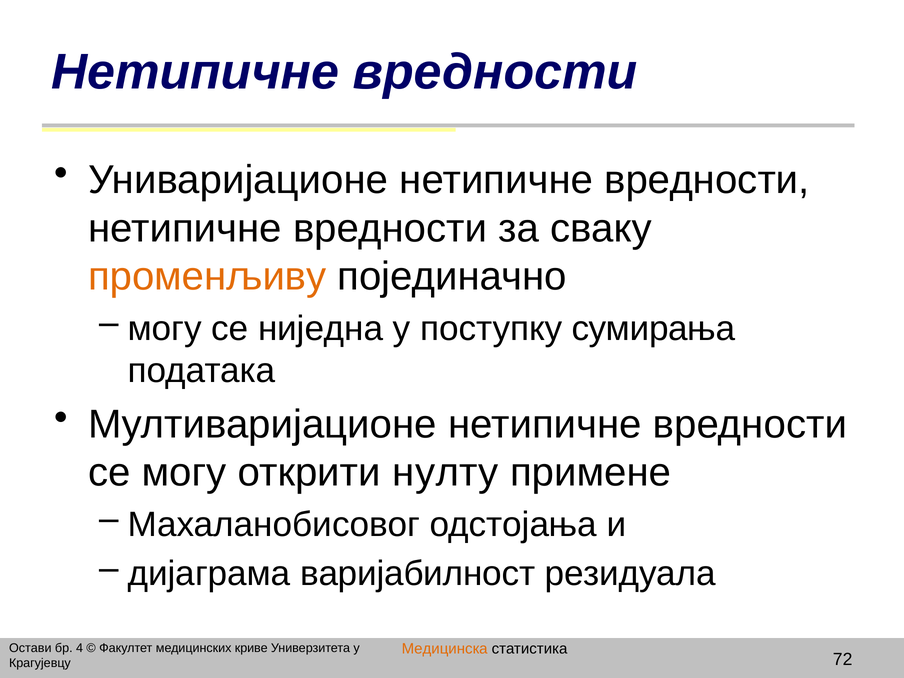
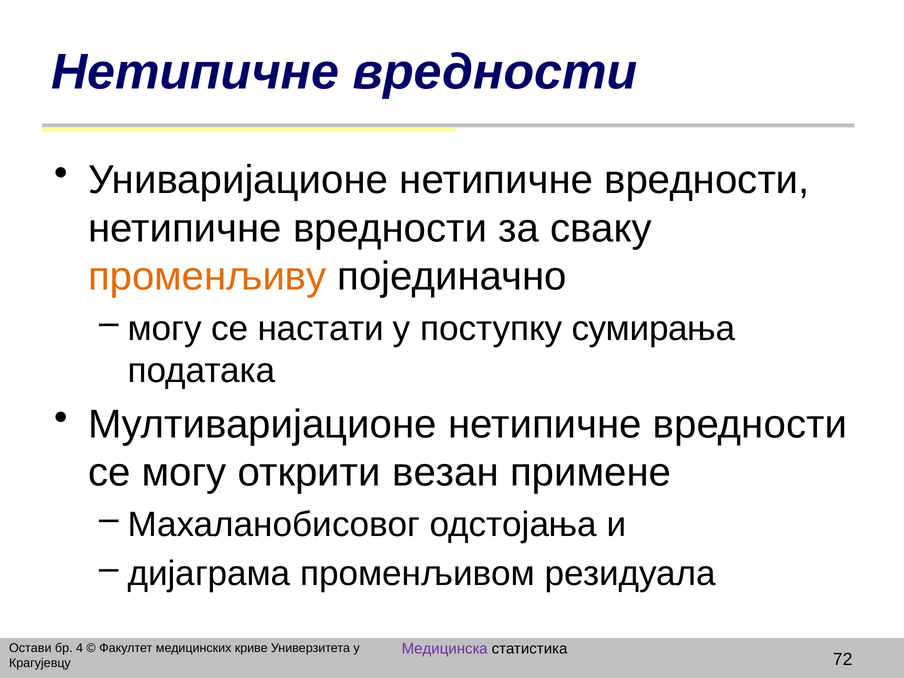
ниједна: ниједна -> настати
нулту: нулту -> везан
варијабилност: варијабилност -> променљивом
Медицинска colour: orange -> purple
